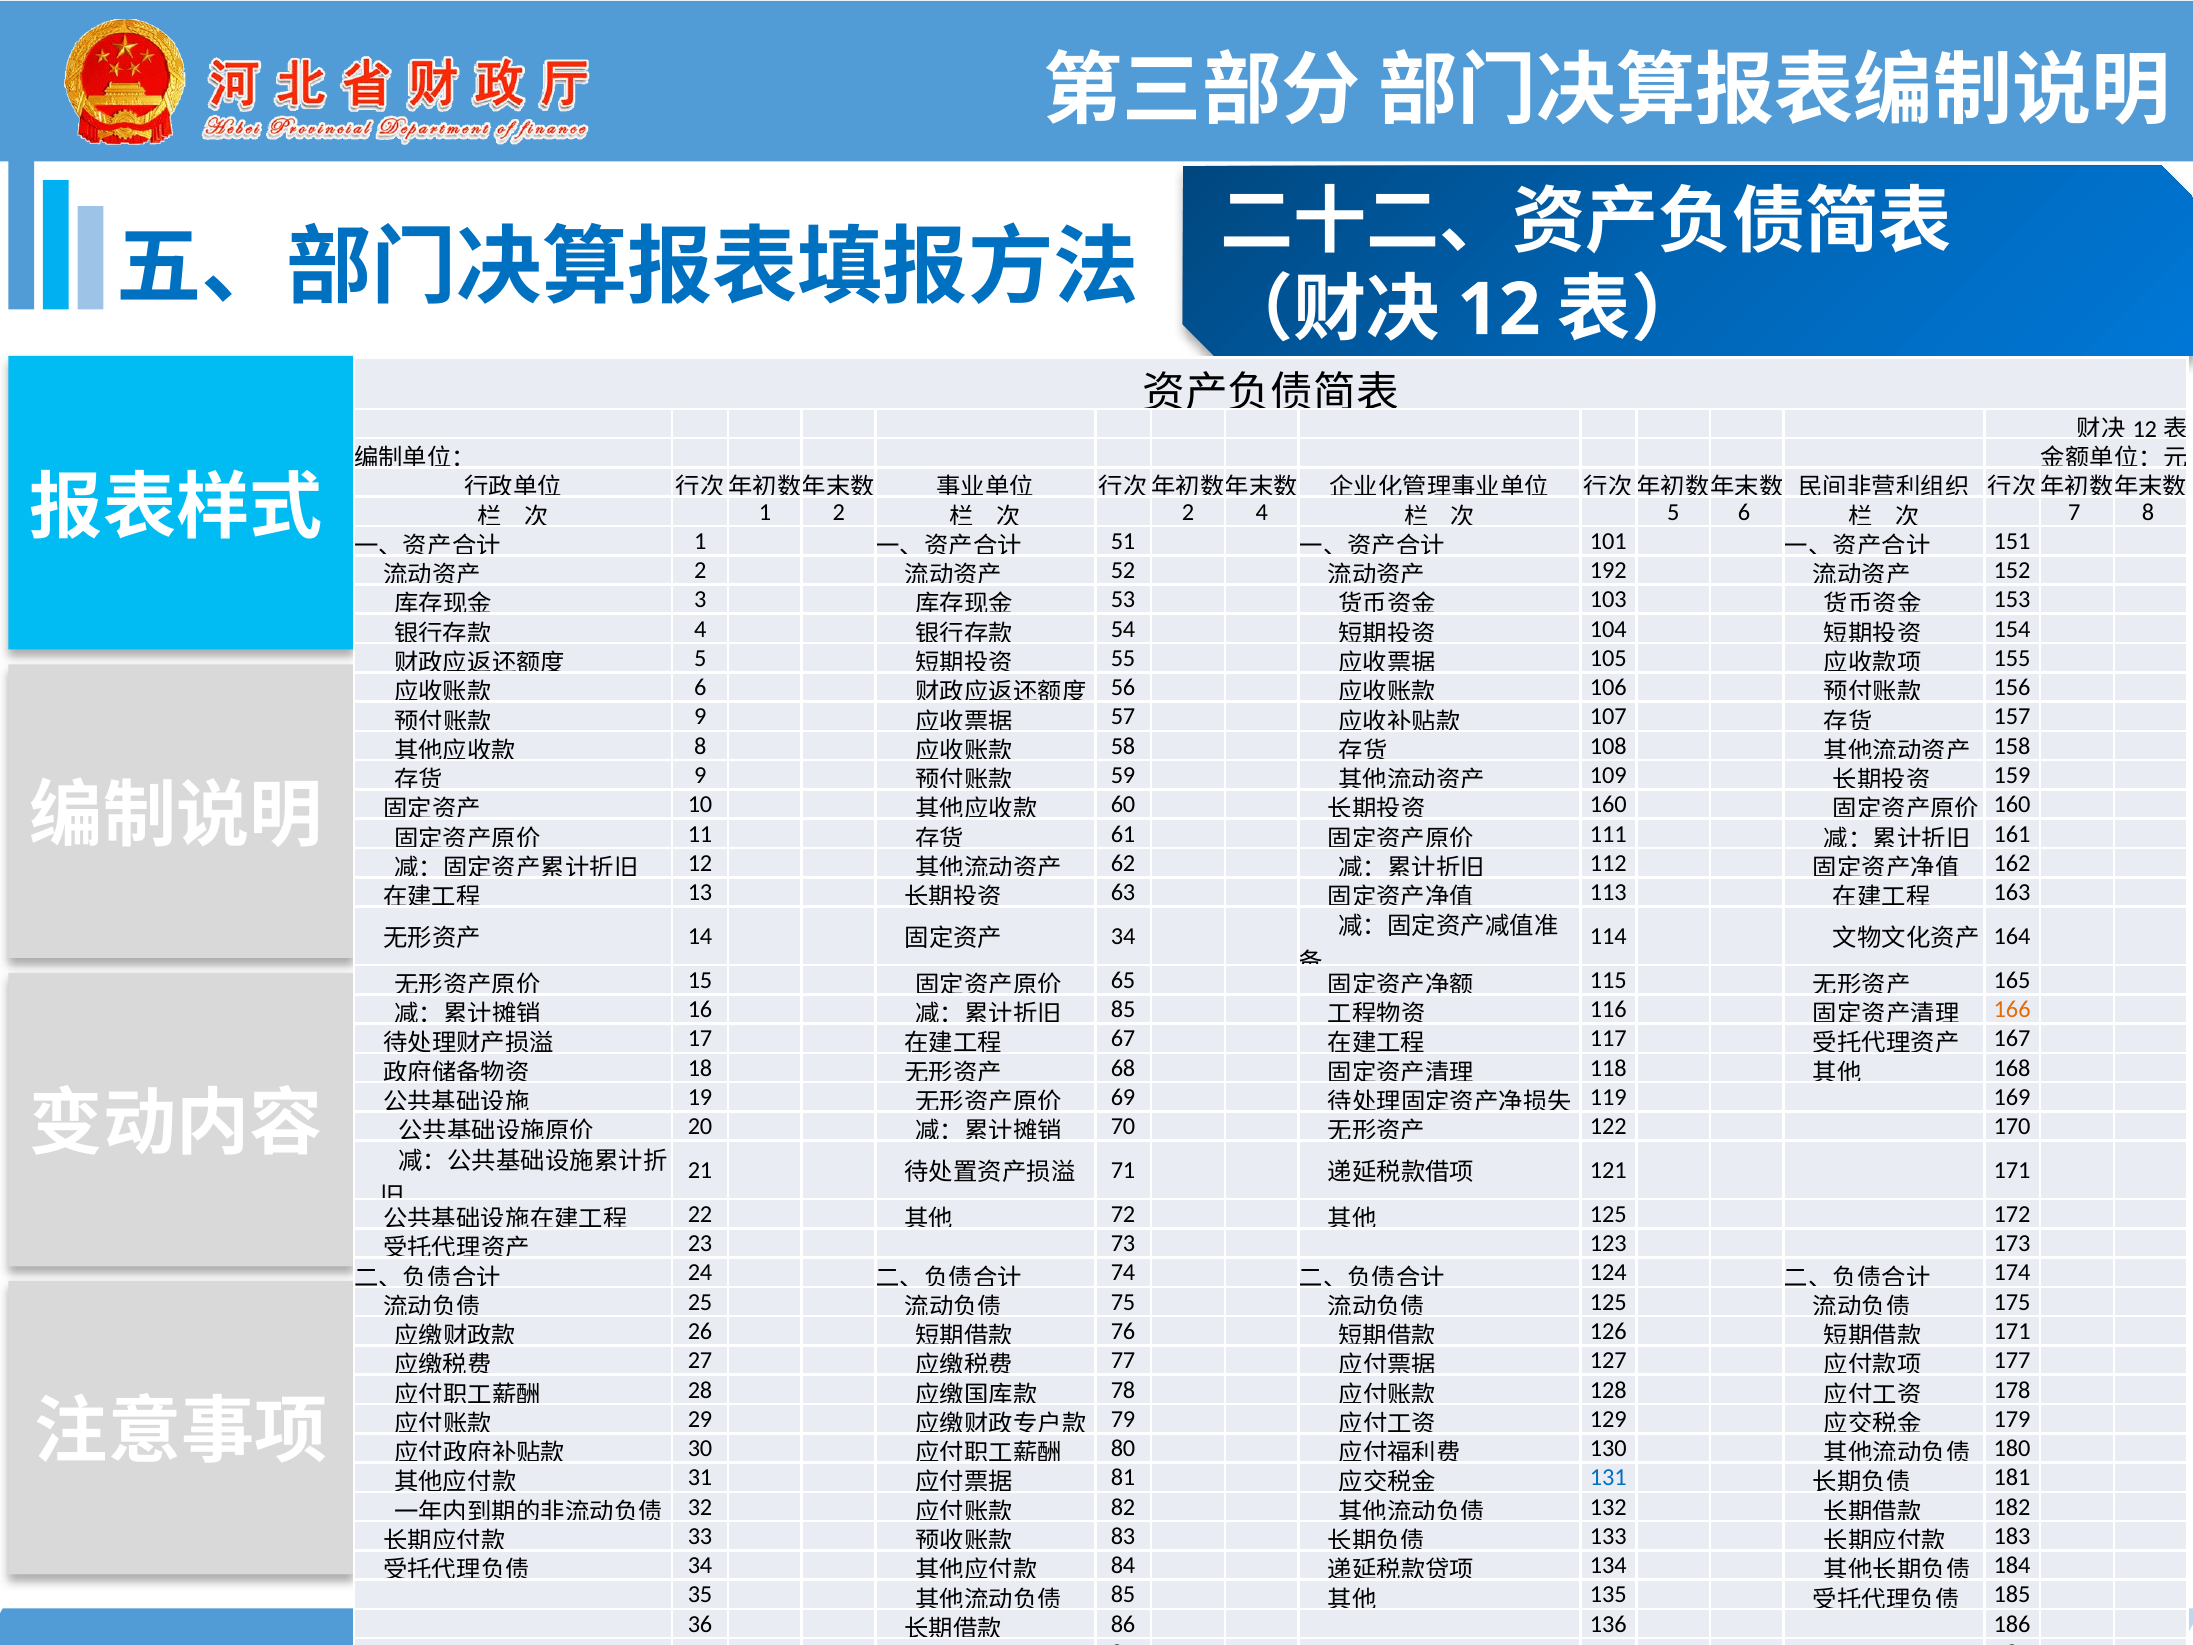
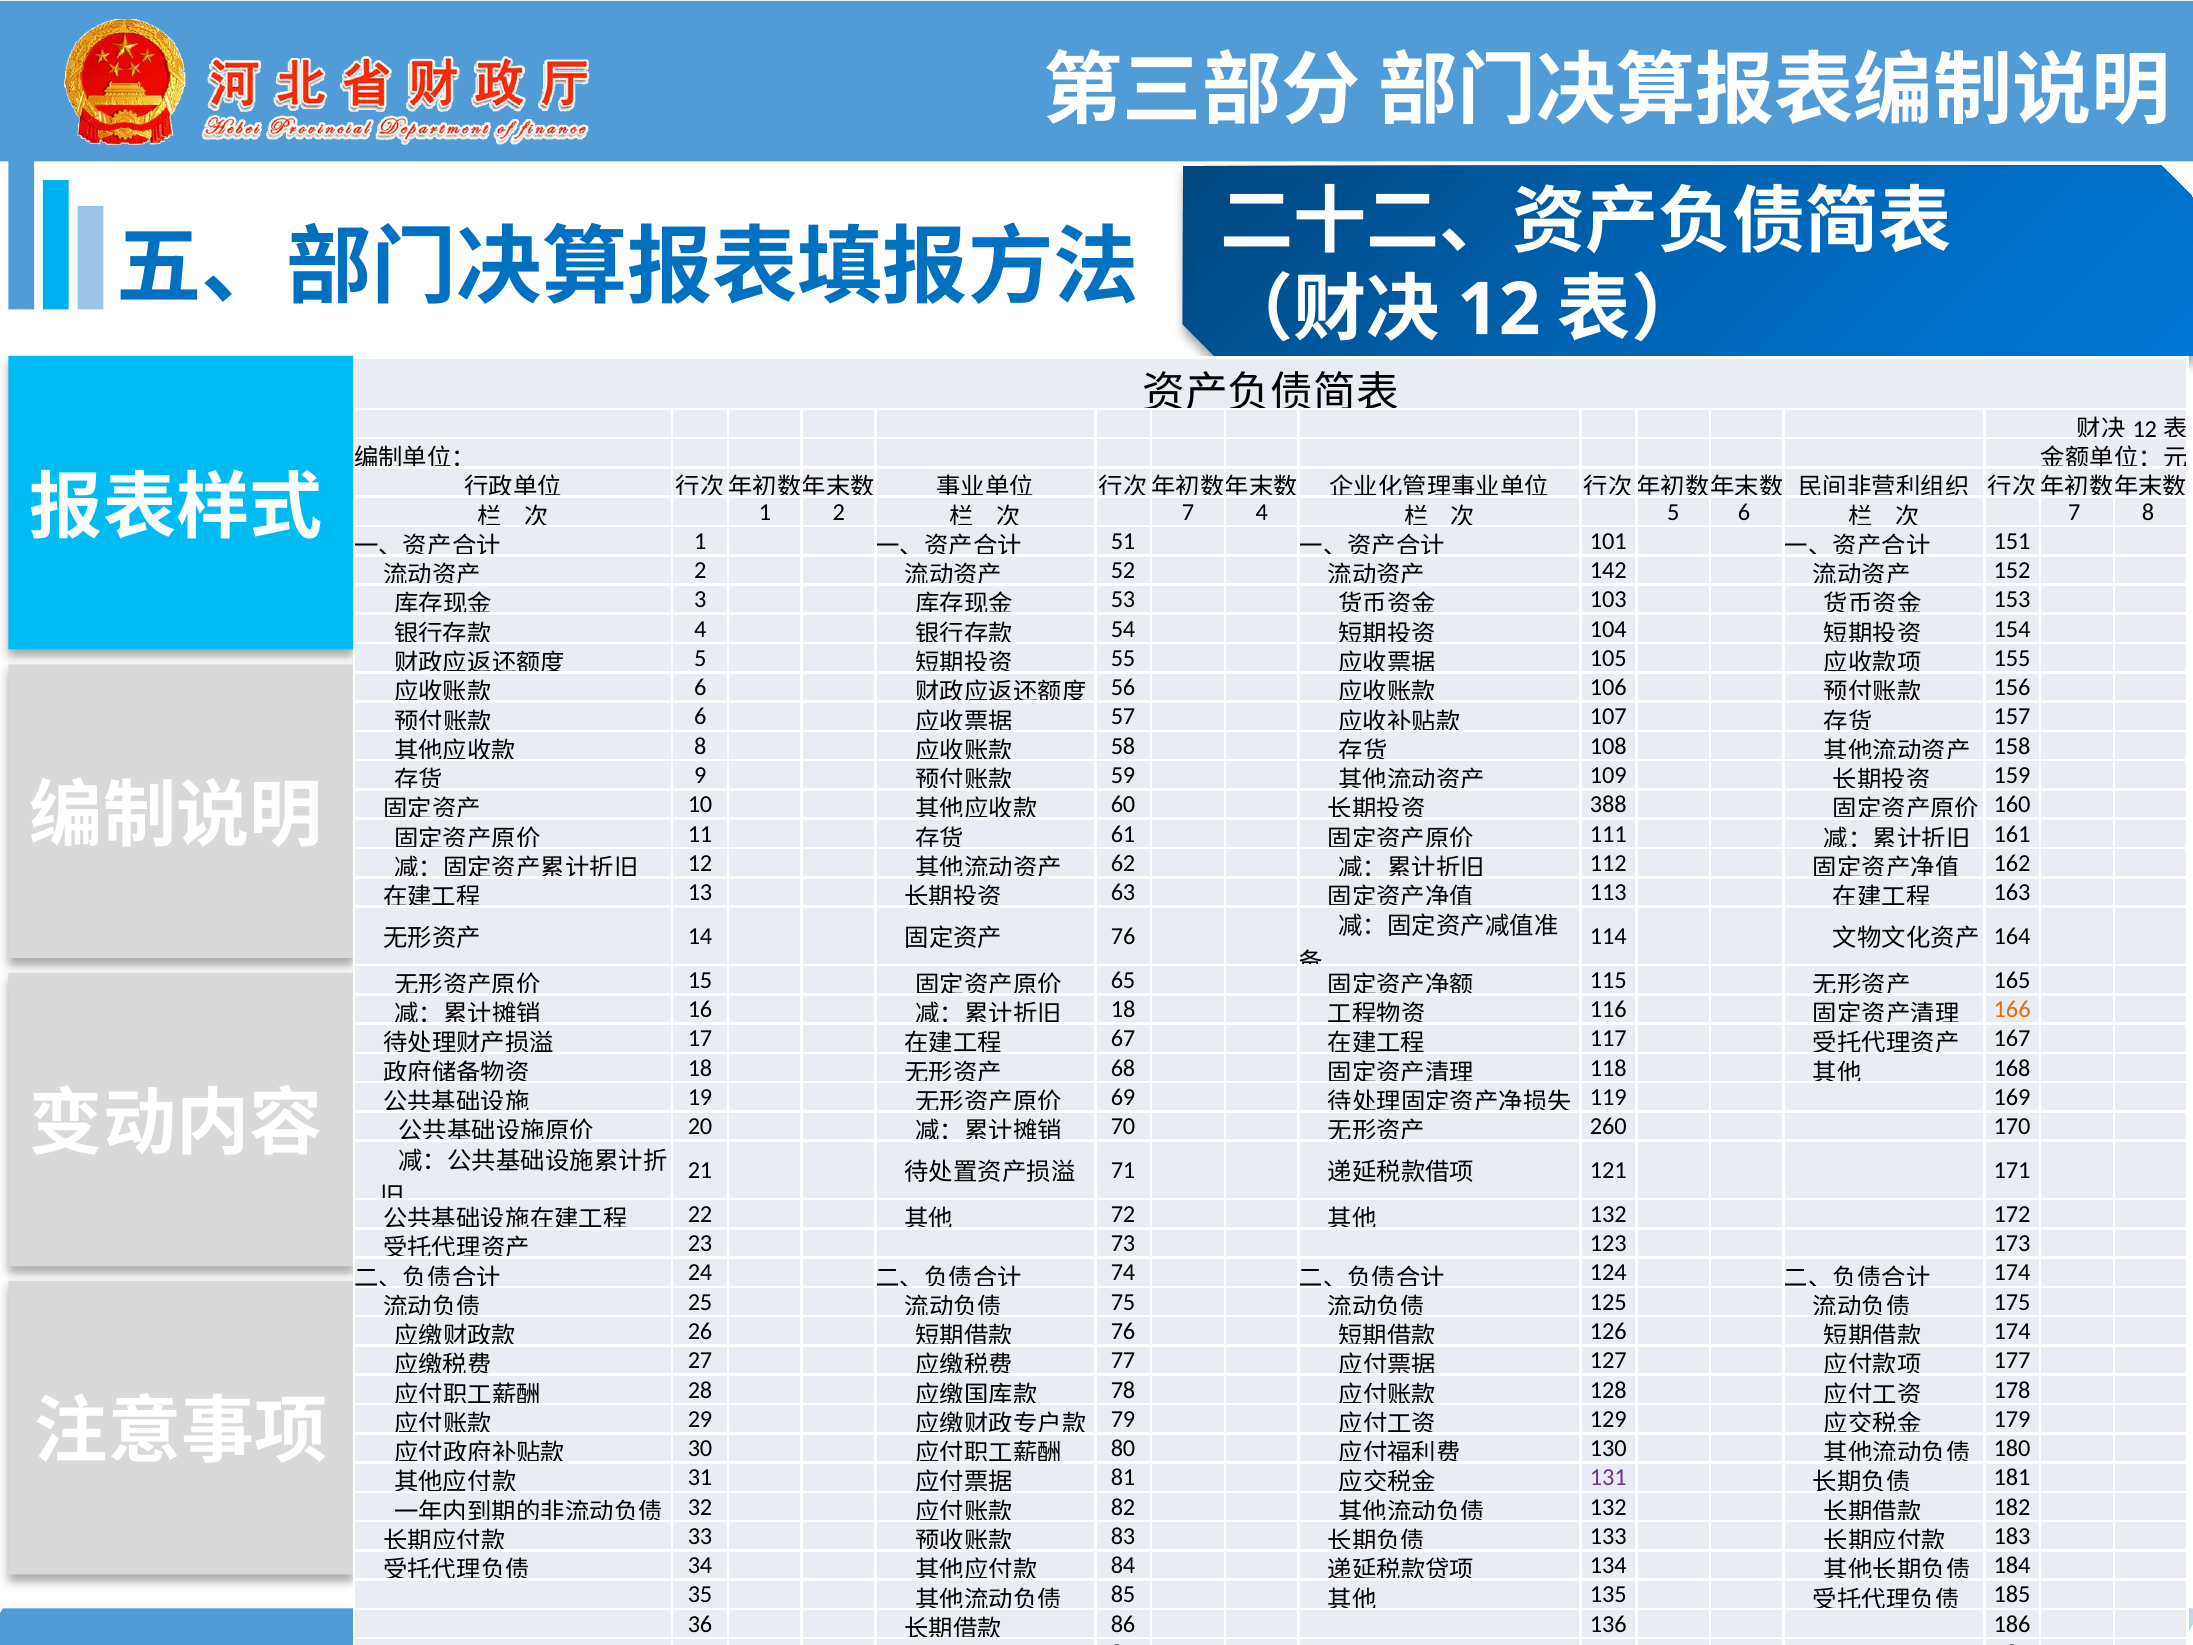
2 at (1188, 512): 2 -> 7
192 at (1608, 570): 192 -> 142
9 at (700, 717): 9 -> 6
160 at (1608, 805): 160 -> 388
34 at (1123, 936): 34 -> 76
85 at (1123, 1009): 85 -> 18
122: 122 -> 260
125 at (1608, 1214): 125 -> 132
171 at (2012, 1331): 171 -> 174
131 colour: blue -> purple
